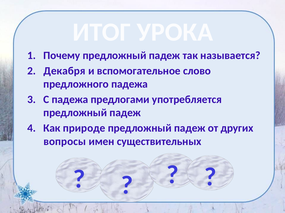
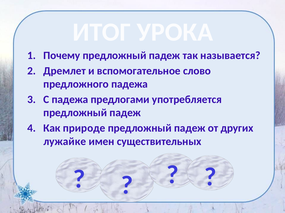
Декабря: Декабря -> Дремлет
вопросы: вопросы -> лужайке
